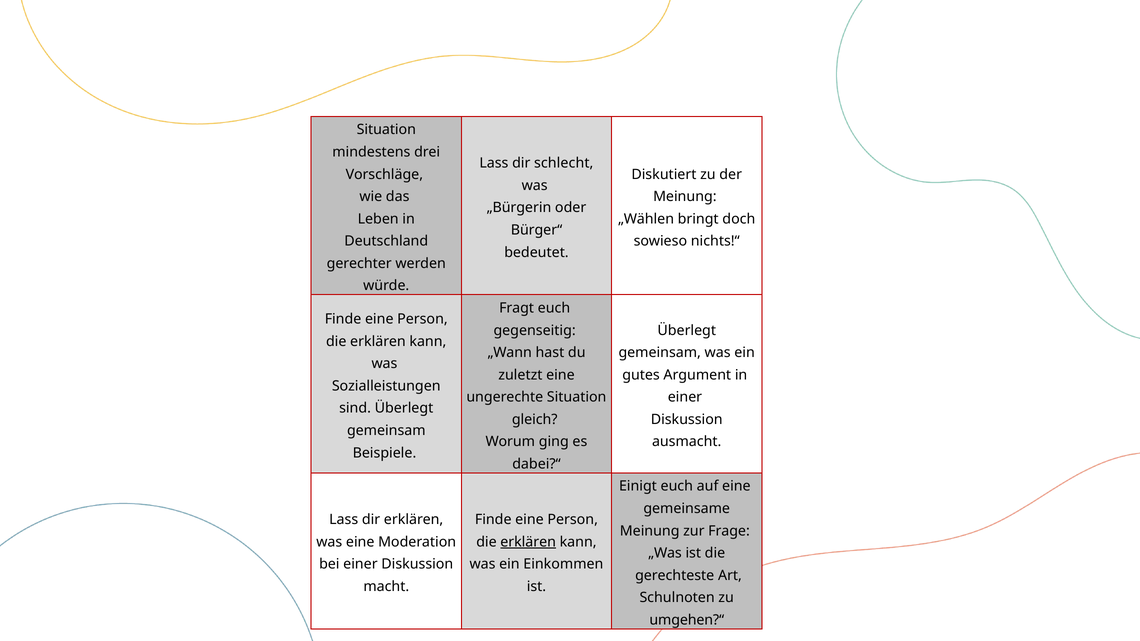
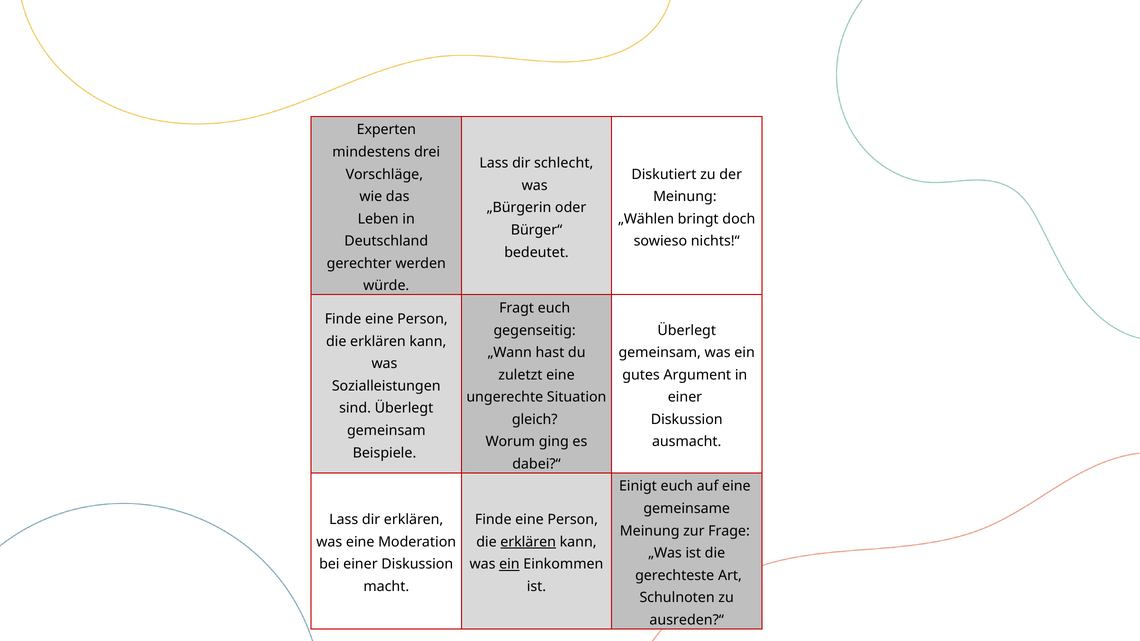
Situation at (386, 130): Situation -> Experten
ein at (509, 564) underline: none -> present
umgehen?“: umgehen?“ -> ausreden?“
